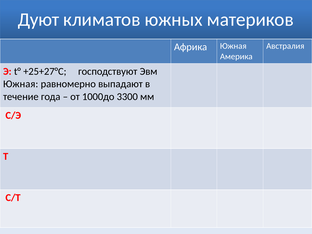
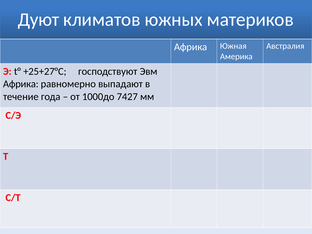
Южная at (21, 84): Южная -> Африка
3300: 3300 -> 7427
